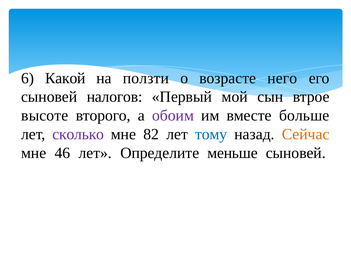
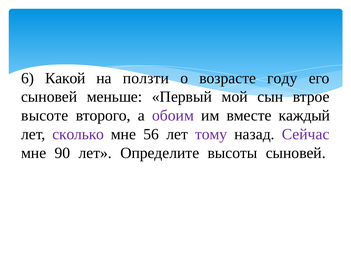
него: него -> году
налогов: налогов -> меньше
больше: больше -> каждый
82: 82 -> 56
тому colour: blue -> purple
Сейчас colour: orange -> purple
46: 46 -> 90
меньше: меньше -> высоты
